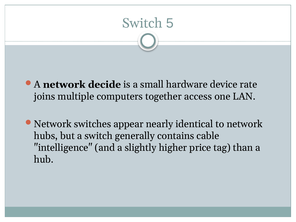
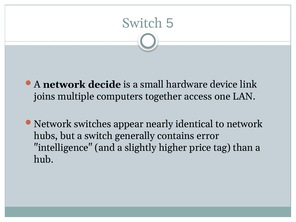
rate: rate -> link
cable: cable -> error
